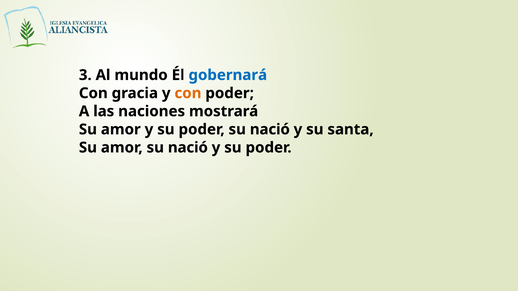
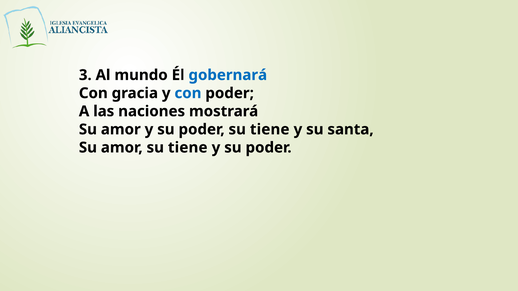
con at (188, 93) colour: orange -> blue
poder su nació: nació -> tiene
amor su nació: nació -> tiene
